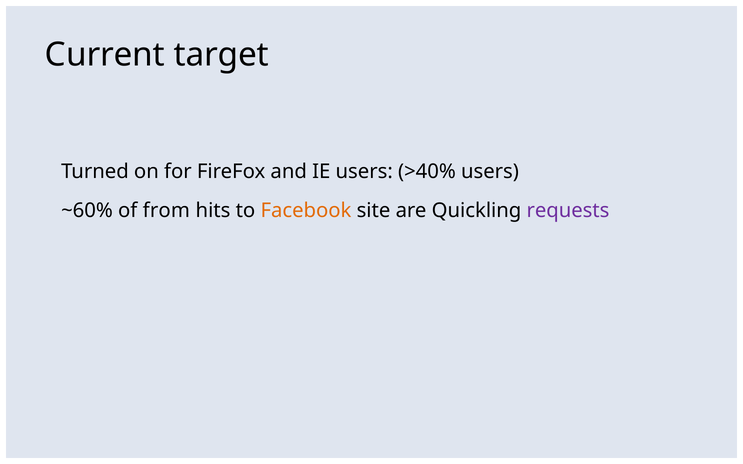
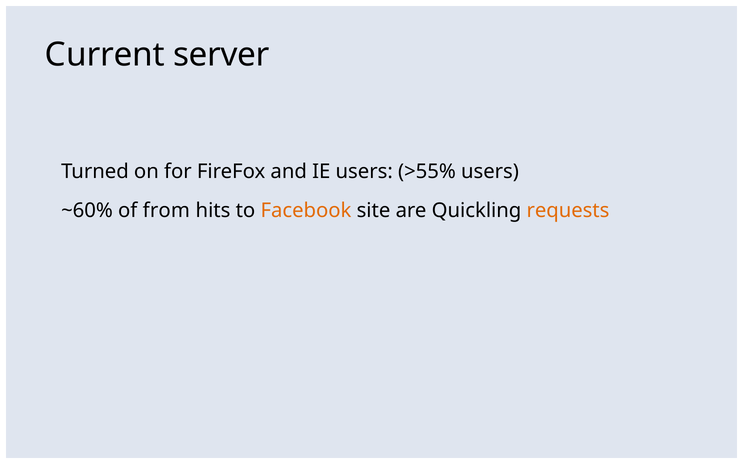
target: target -> server
>40%: >40% -> >55%
requests colour: purple -> orange
